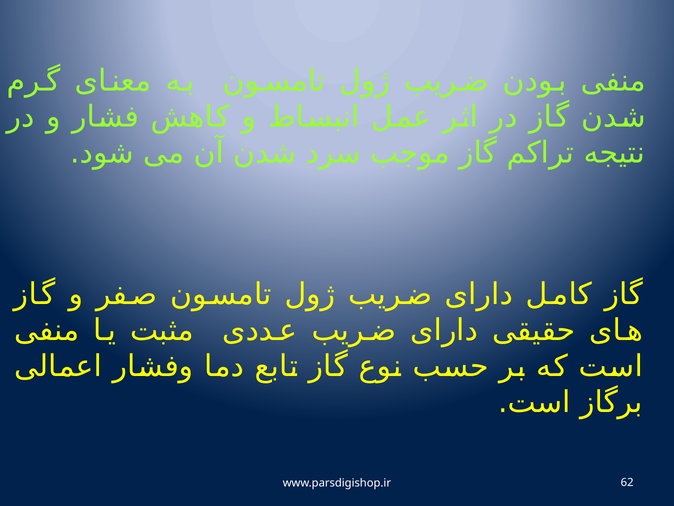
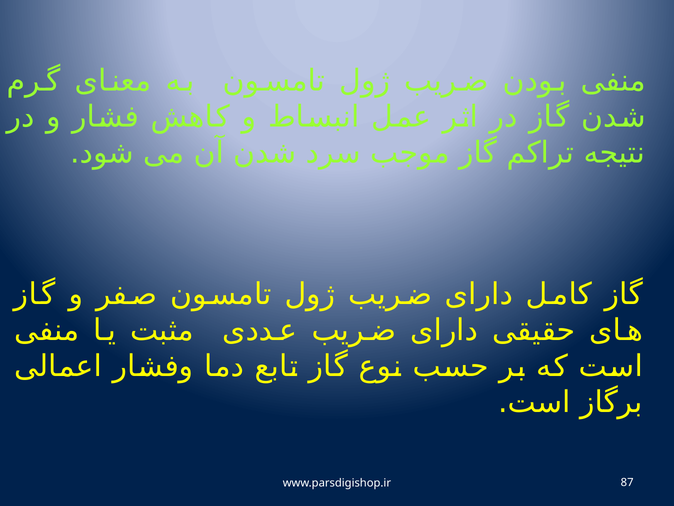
62: 62 -> 87
